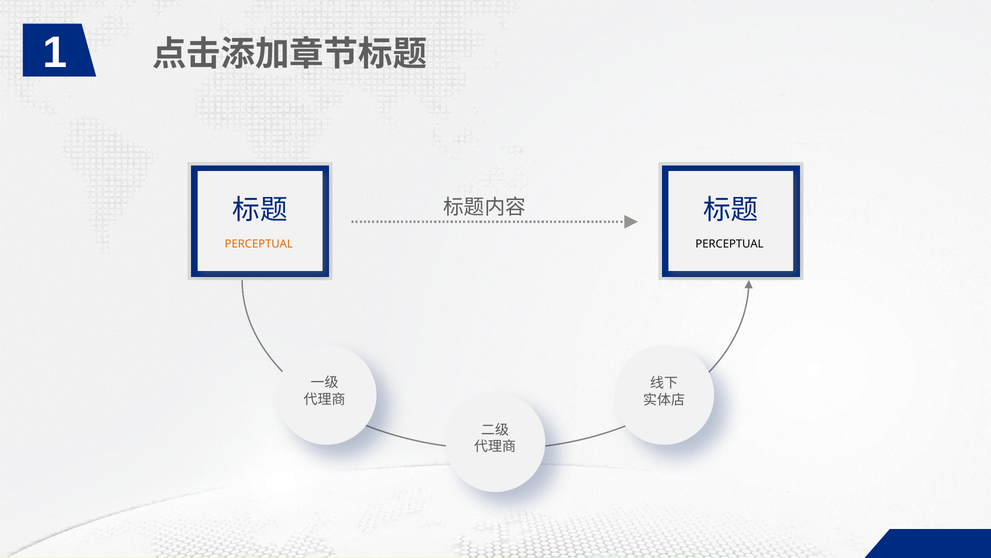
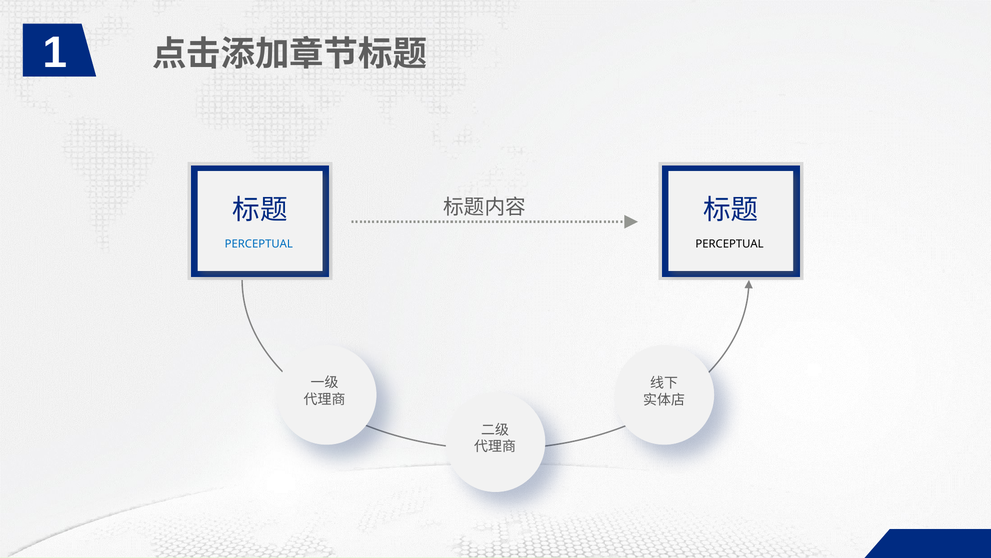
PERCEPTUAL at (259, 244) colour: orange -> blue
